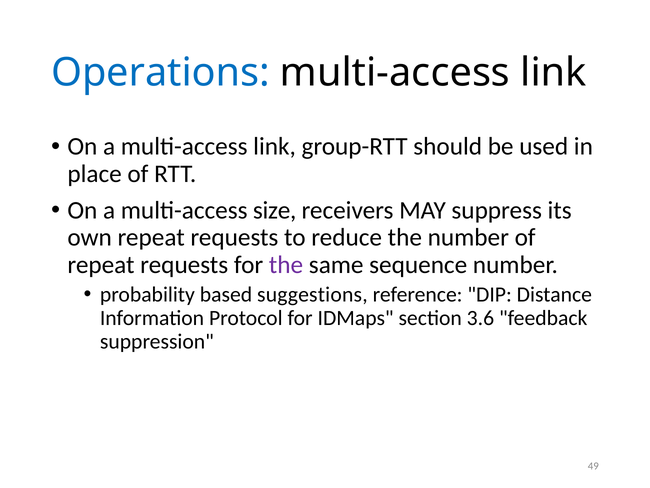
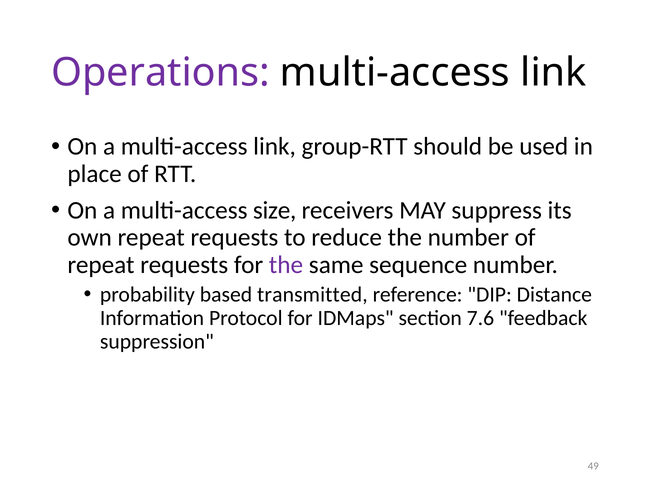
Operations colour: blue -> purple
suggestions: suggestions -> transmitted
3.6: 3.6 -> 7.6
